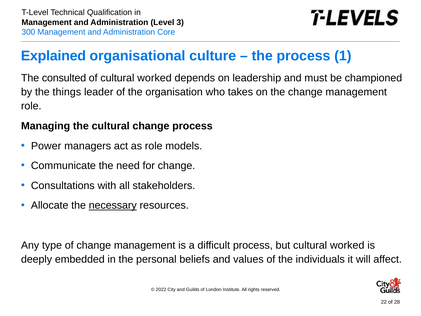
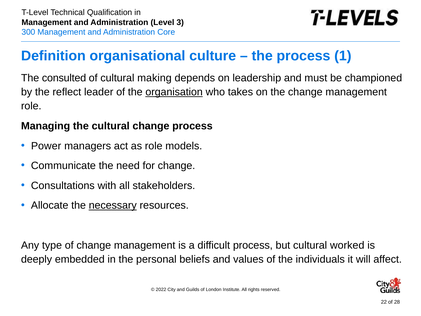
Explained: Explained -> Definition
of cultural worked: worked -> making
things: things -> reflect
organisation underline: none -> present
